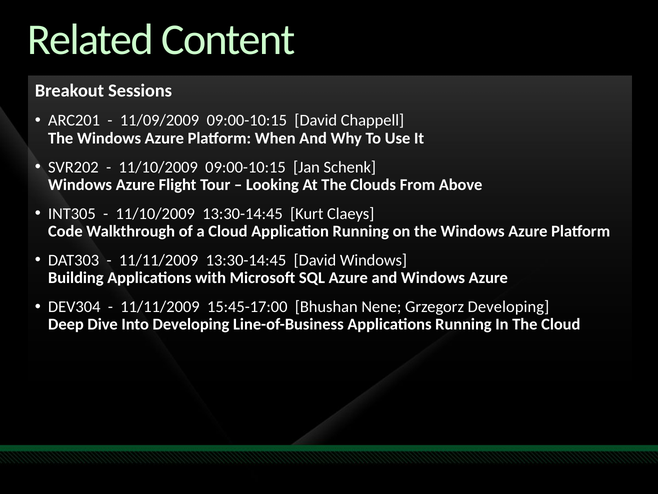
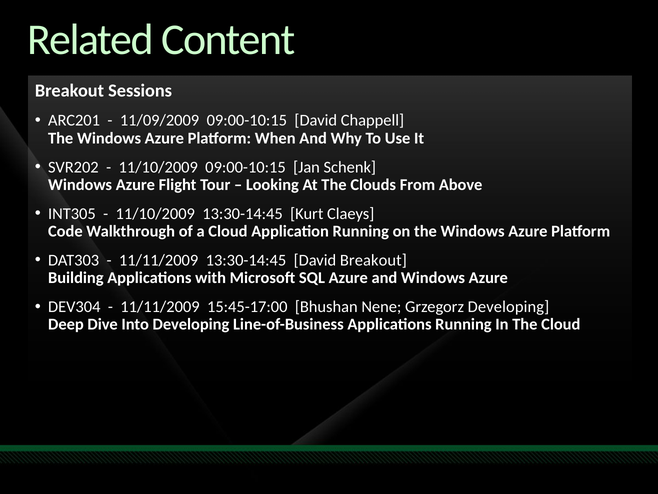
David Windows: Windows -> Breakout
